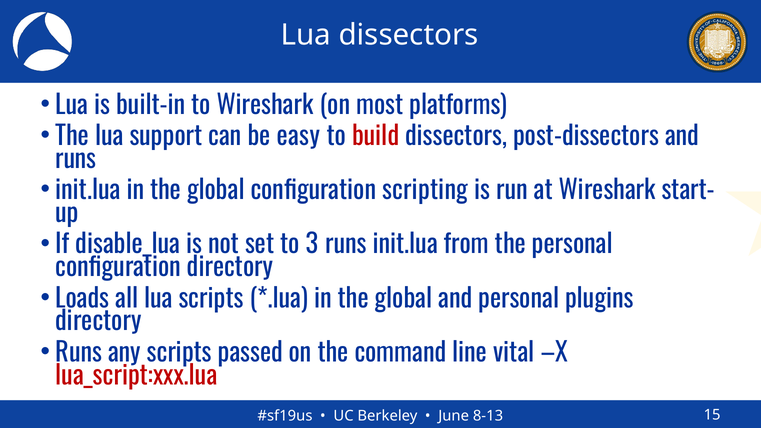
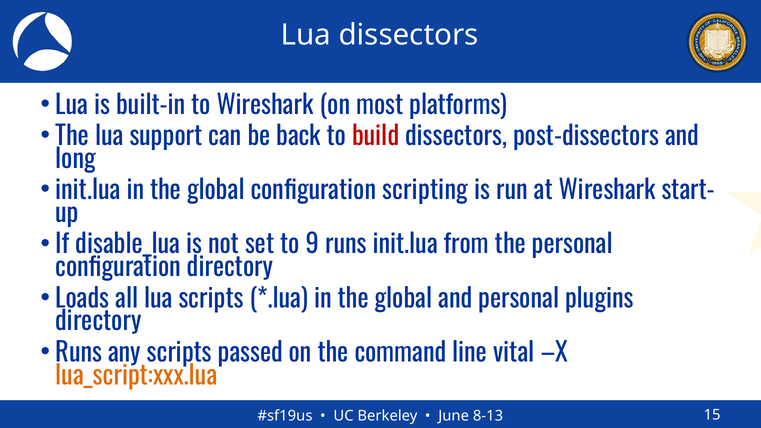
easy: easy -> back
runs at (76, 159): runs -> long
3: 3 -> 9
lua_script:xxx.lua colour: red -> orange
